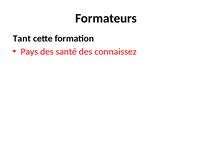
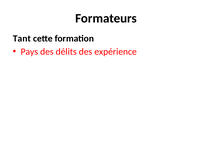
santé: santé -> délits
connaissez: connaissez -> expérience
